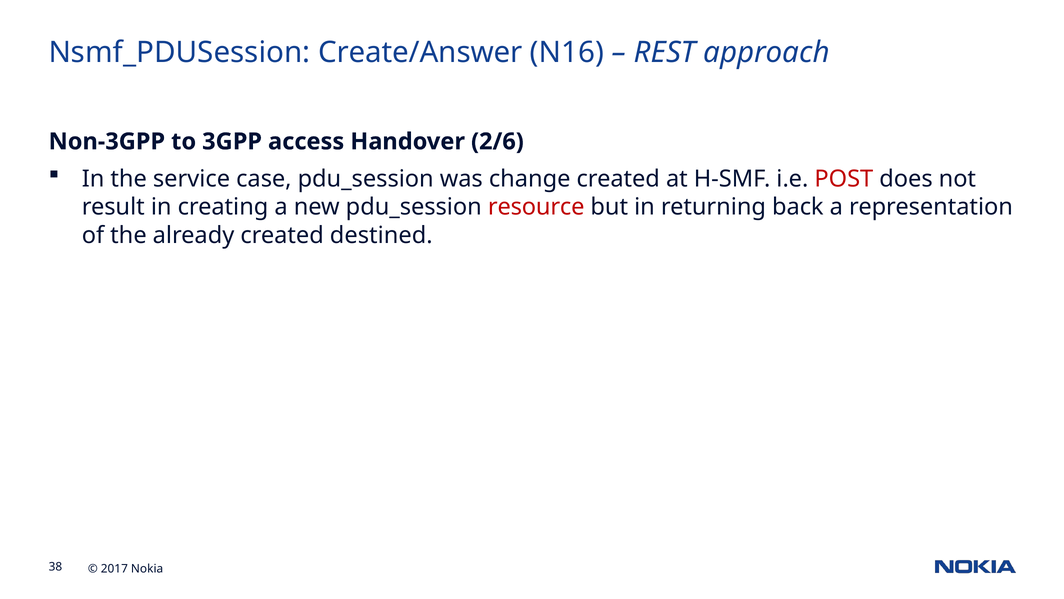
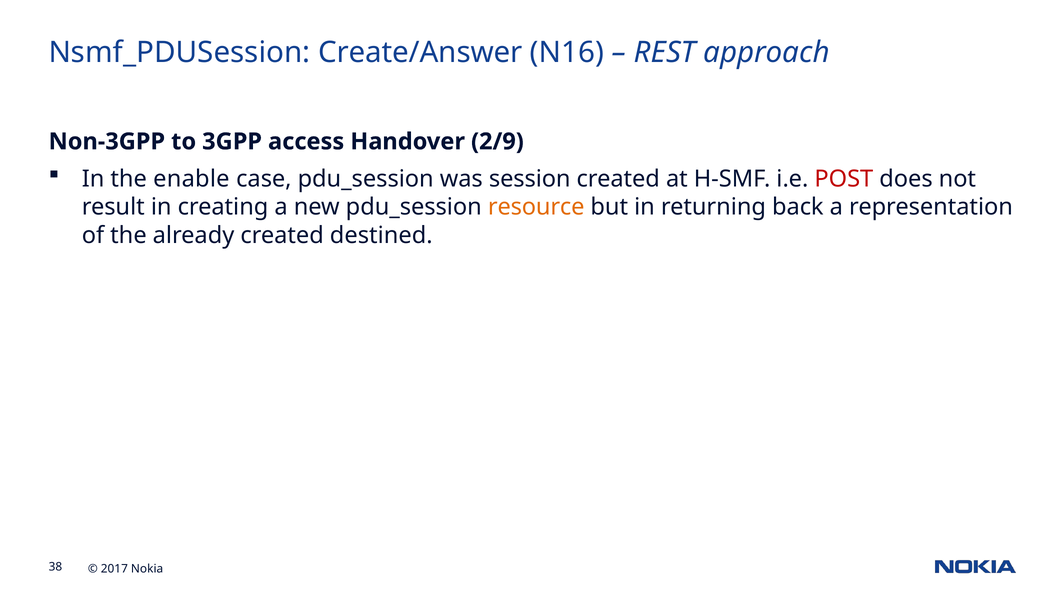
2/6: 2/6 -> 2/9
service: service -> enable
change: change -> session
resource colour: red -> orange
